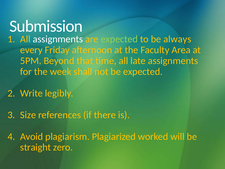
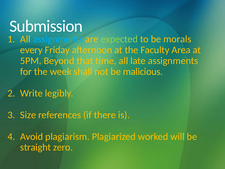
assignments at (58, 39) colour: white -> light blue
always: always -> morals
be expected: expected -> malicious
